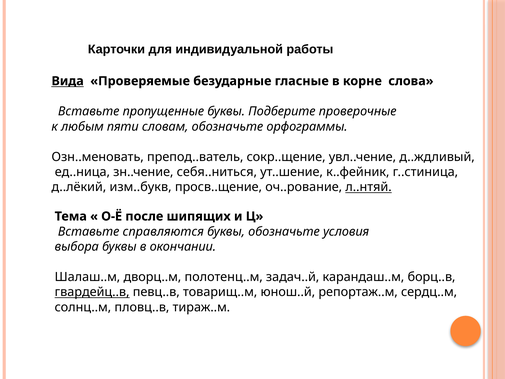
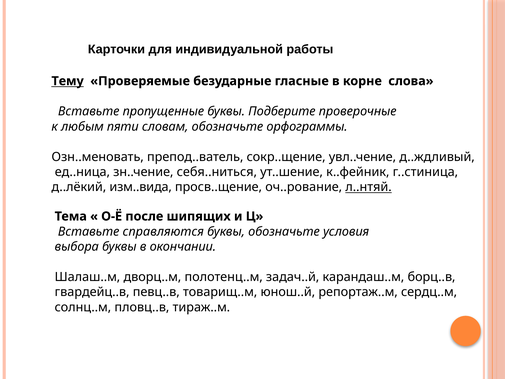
Вида: Вида -> Тему
изм..букв: изм..букв -> изм..вида
гвардейц..в underline: present -> none
